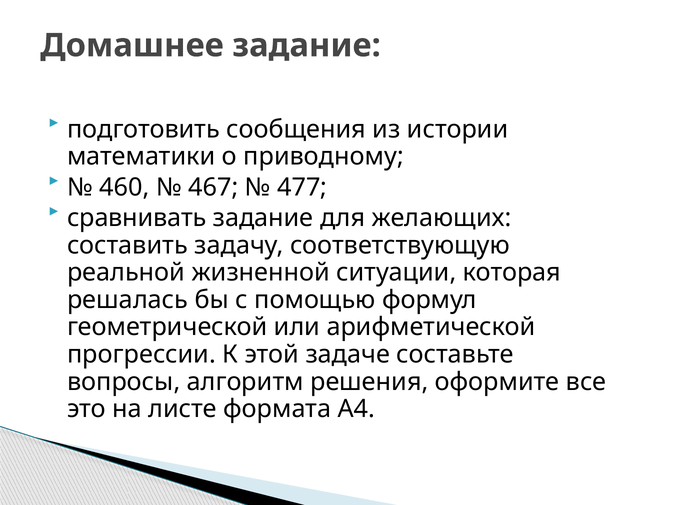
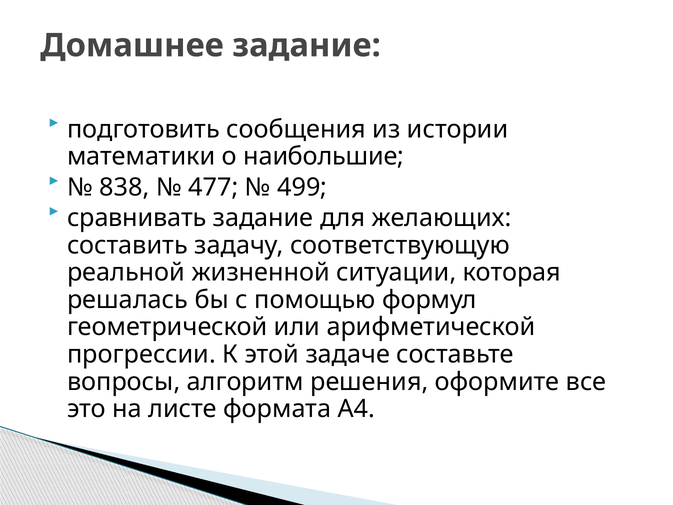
приводному: приводному -> наибольшие
460: 460 -> 838
467: 467 -> 477
477: 477 -> 499
